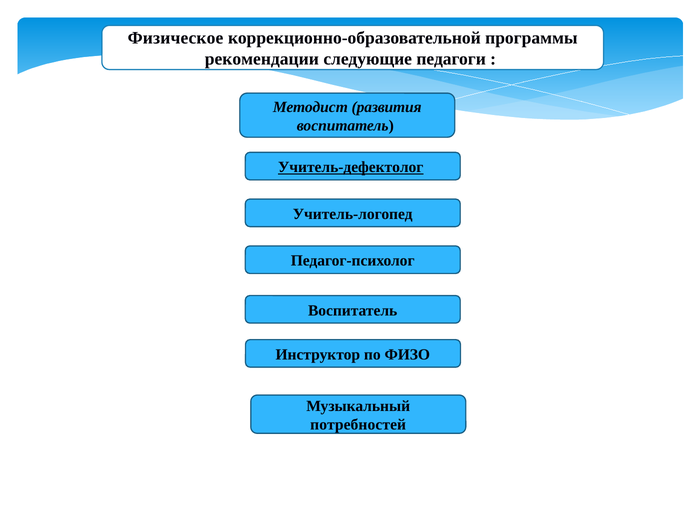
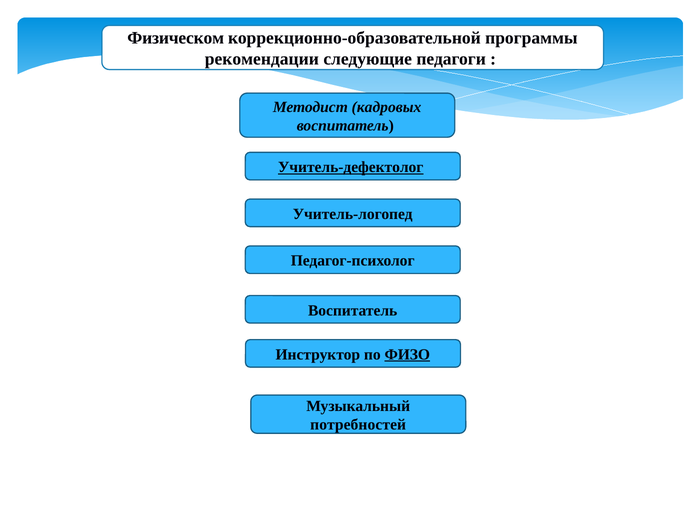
Физическое: Физическое -> Физическом
развития: развития -> кадровых
ФИЗО underline: none -> present
